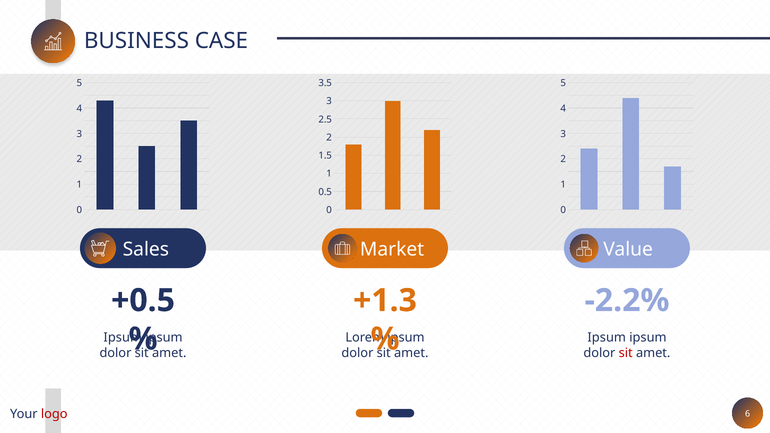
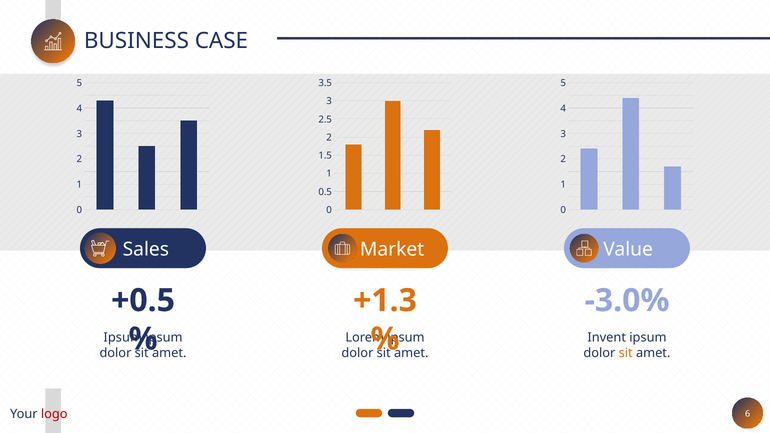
-2.2%: -2.2% -> -3.0%
Ipsum at (607, 337): Ipsum -> Invent
sit at (626, 353) colour: red -> orange
